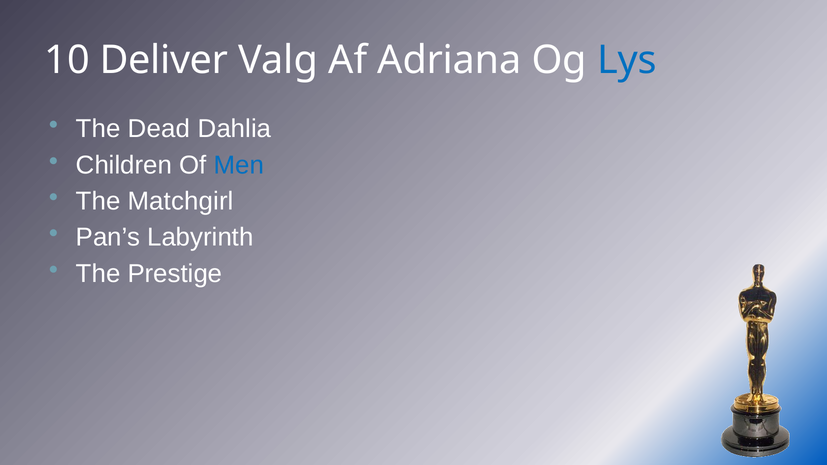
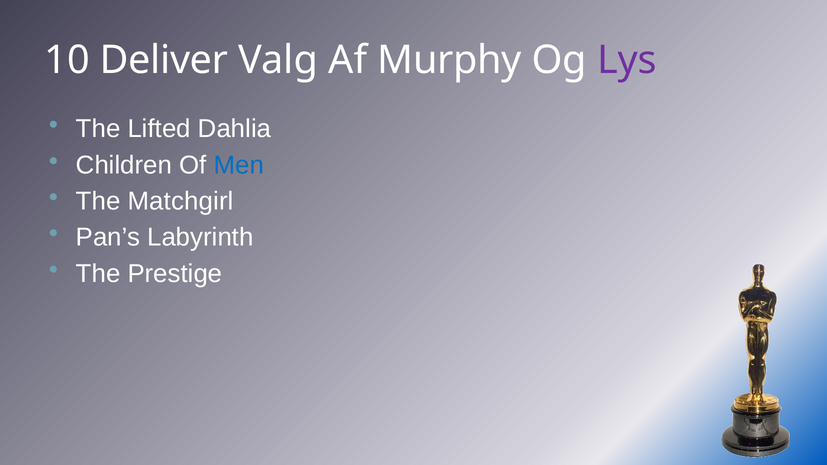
Adriana: Adriana -> Murphy
Lys colour: blue -> purple
Dead: Dead -> Lifted
